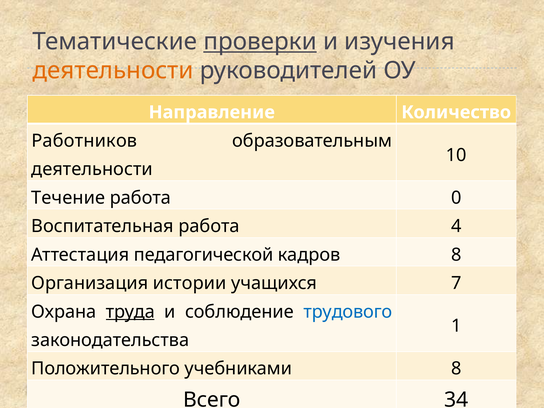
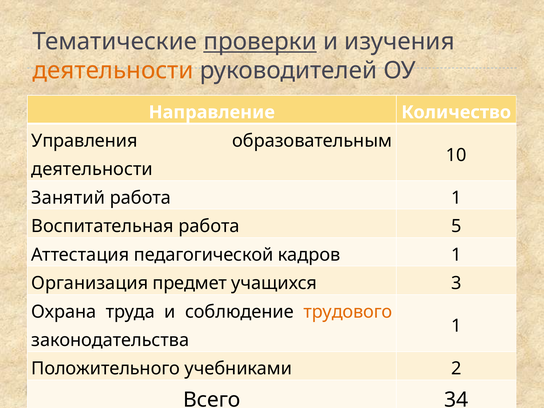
Работников: Работников -> Управления
Течение: Течение -> Занятий
работа 0: 0 -> 1
4: 4 -> 5
кадров 8: 8 -> 1
истории: истории -> предмет
7: 7 -> 3
труда underline: present -> none
трудового colour: blue -> orange
учебниками 8: 8 -> 2
